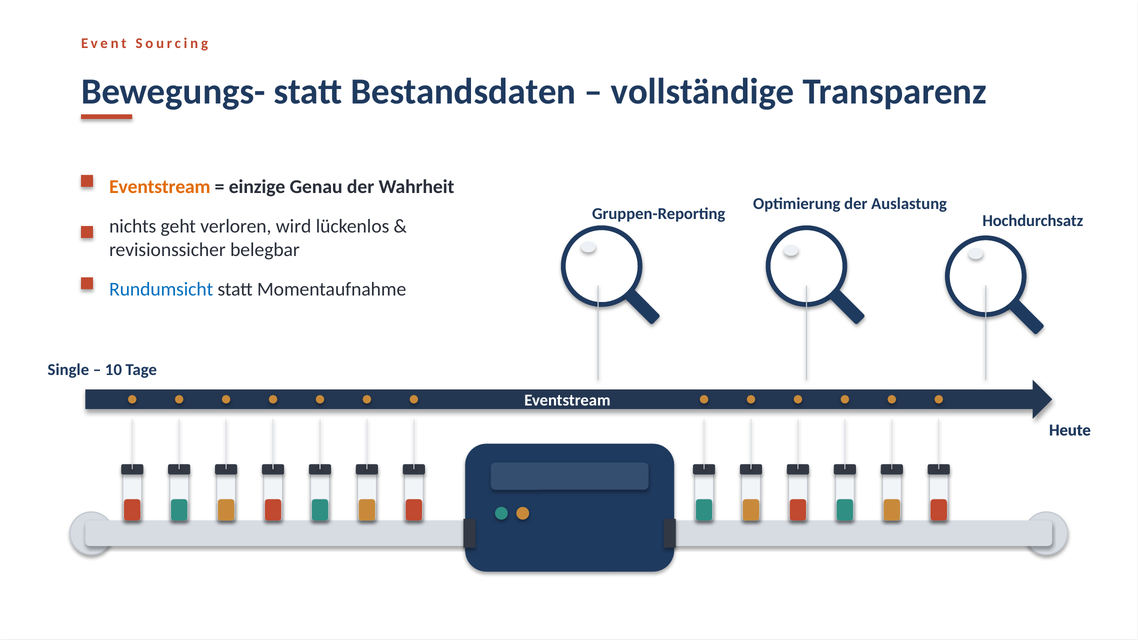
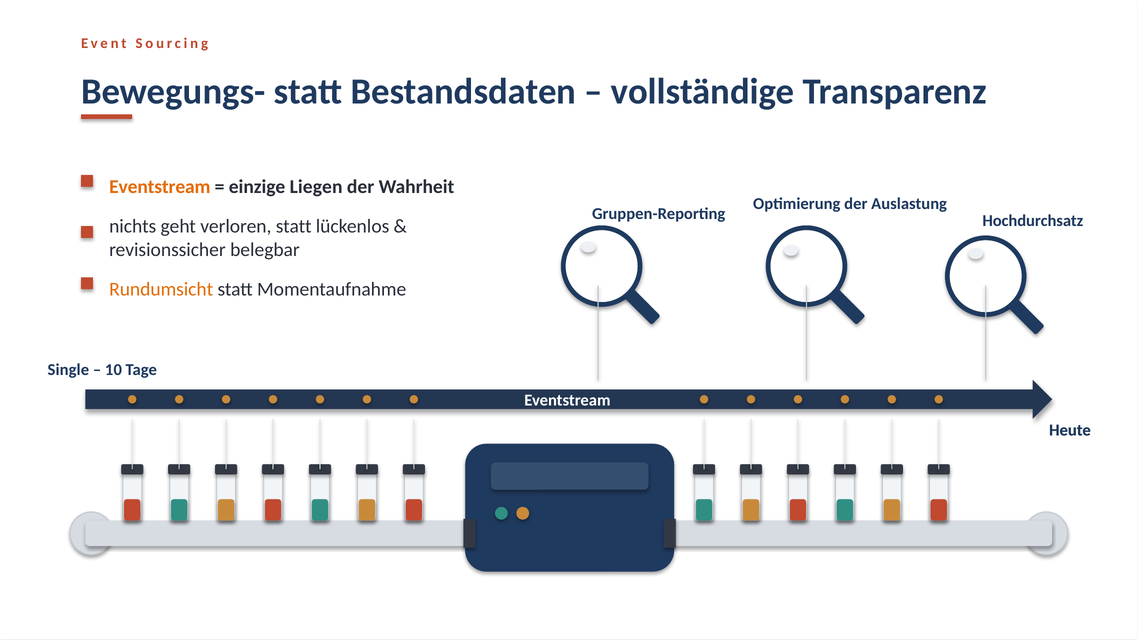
Genau: Genau -> Liegen
verloren wird: wird -> statt
Rundumsicht colour: blue -> orange
